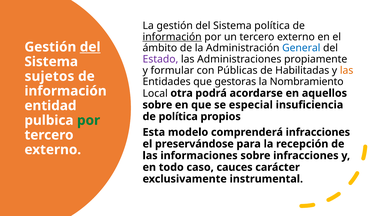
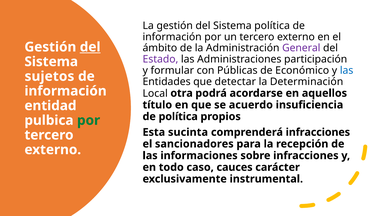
información at (172, 37) underline: present -> none
General colour: blue -> purple
propiamente: propiamente -> participación
Habilitadas: Habilitadas -> Económico
las at (347, 70) colour: orange -> blue
gestoras: gestoras -> detectar
Nombramiento: Nombramiento -> Determinación
sobre at (157, 105): sobre -> título
especial: especial -> acuerdo
modelo: modelo -> sucinta
preservándose: preservándose -> sancionadores
